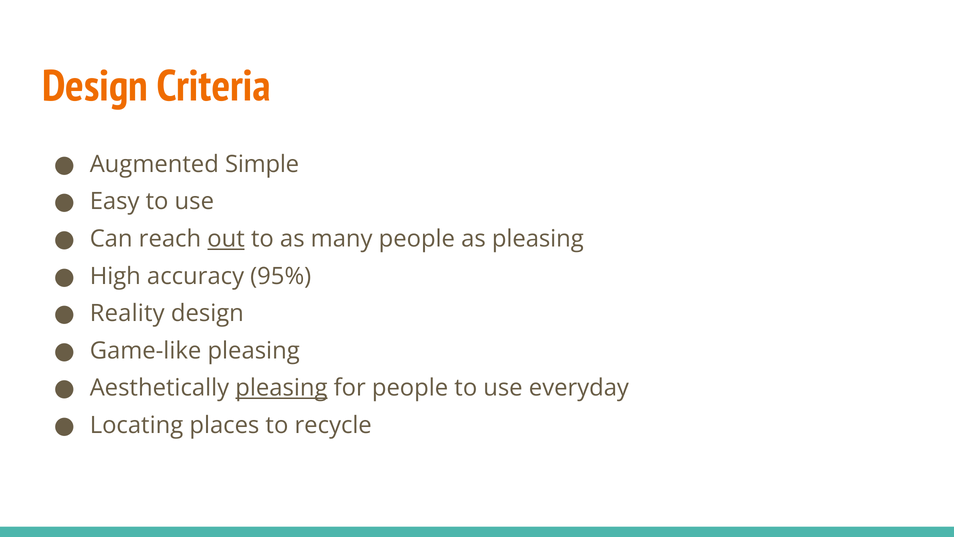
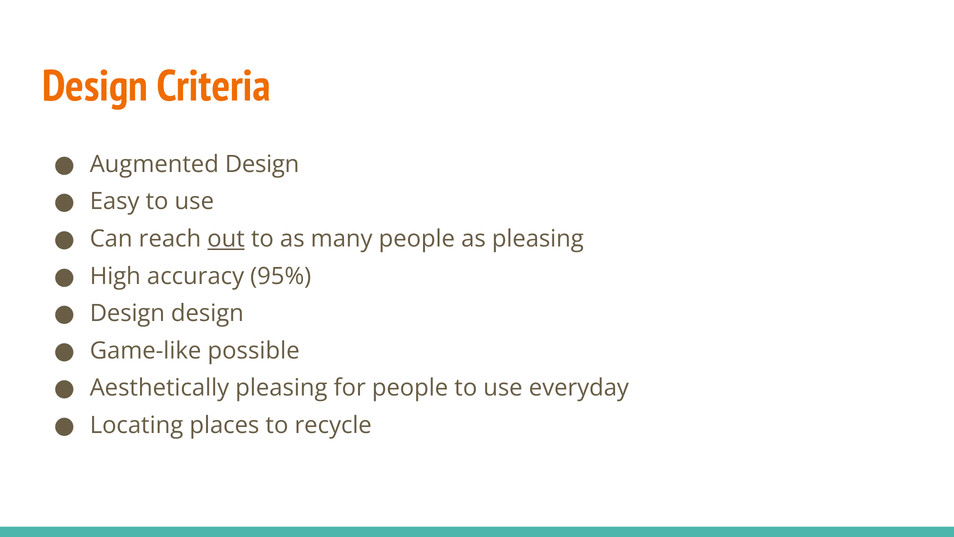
Augmented Simple: Simple -> Design
Reality at (127, 313): Reality -> Design
Game-like pleasing: pleasing -> possible
pleasing at (281, 388) underline: present -> none
